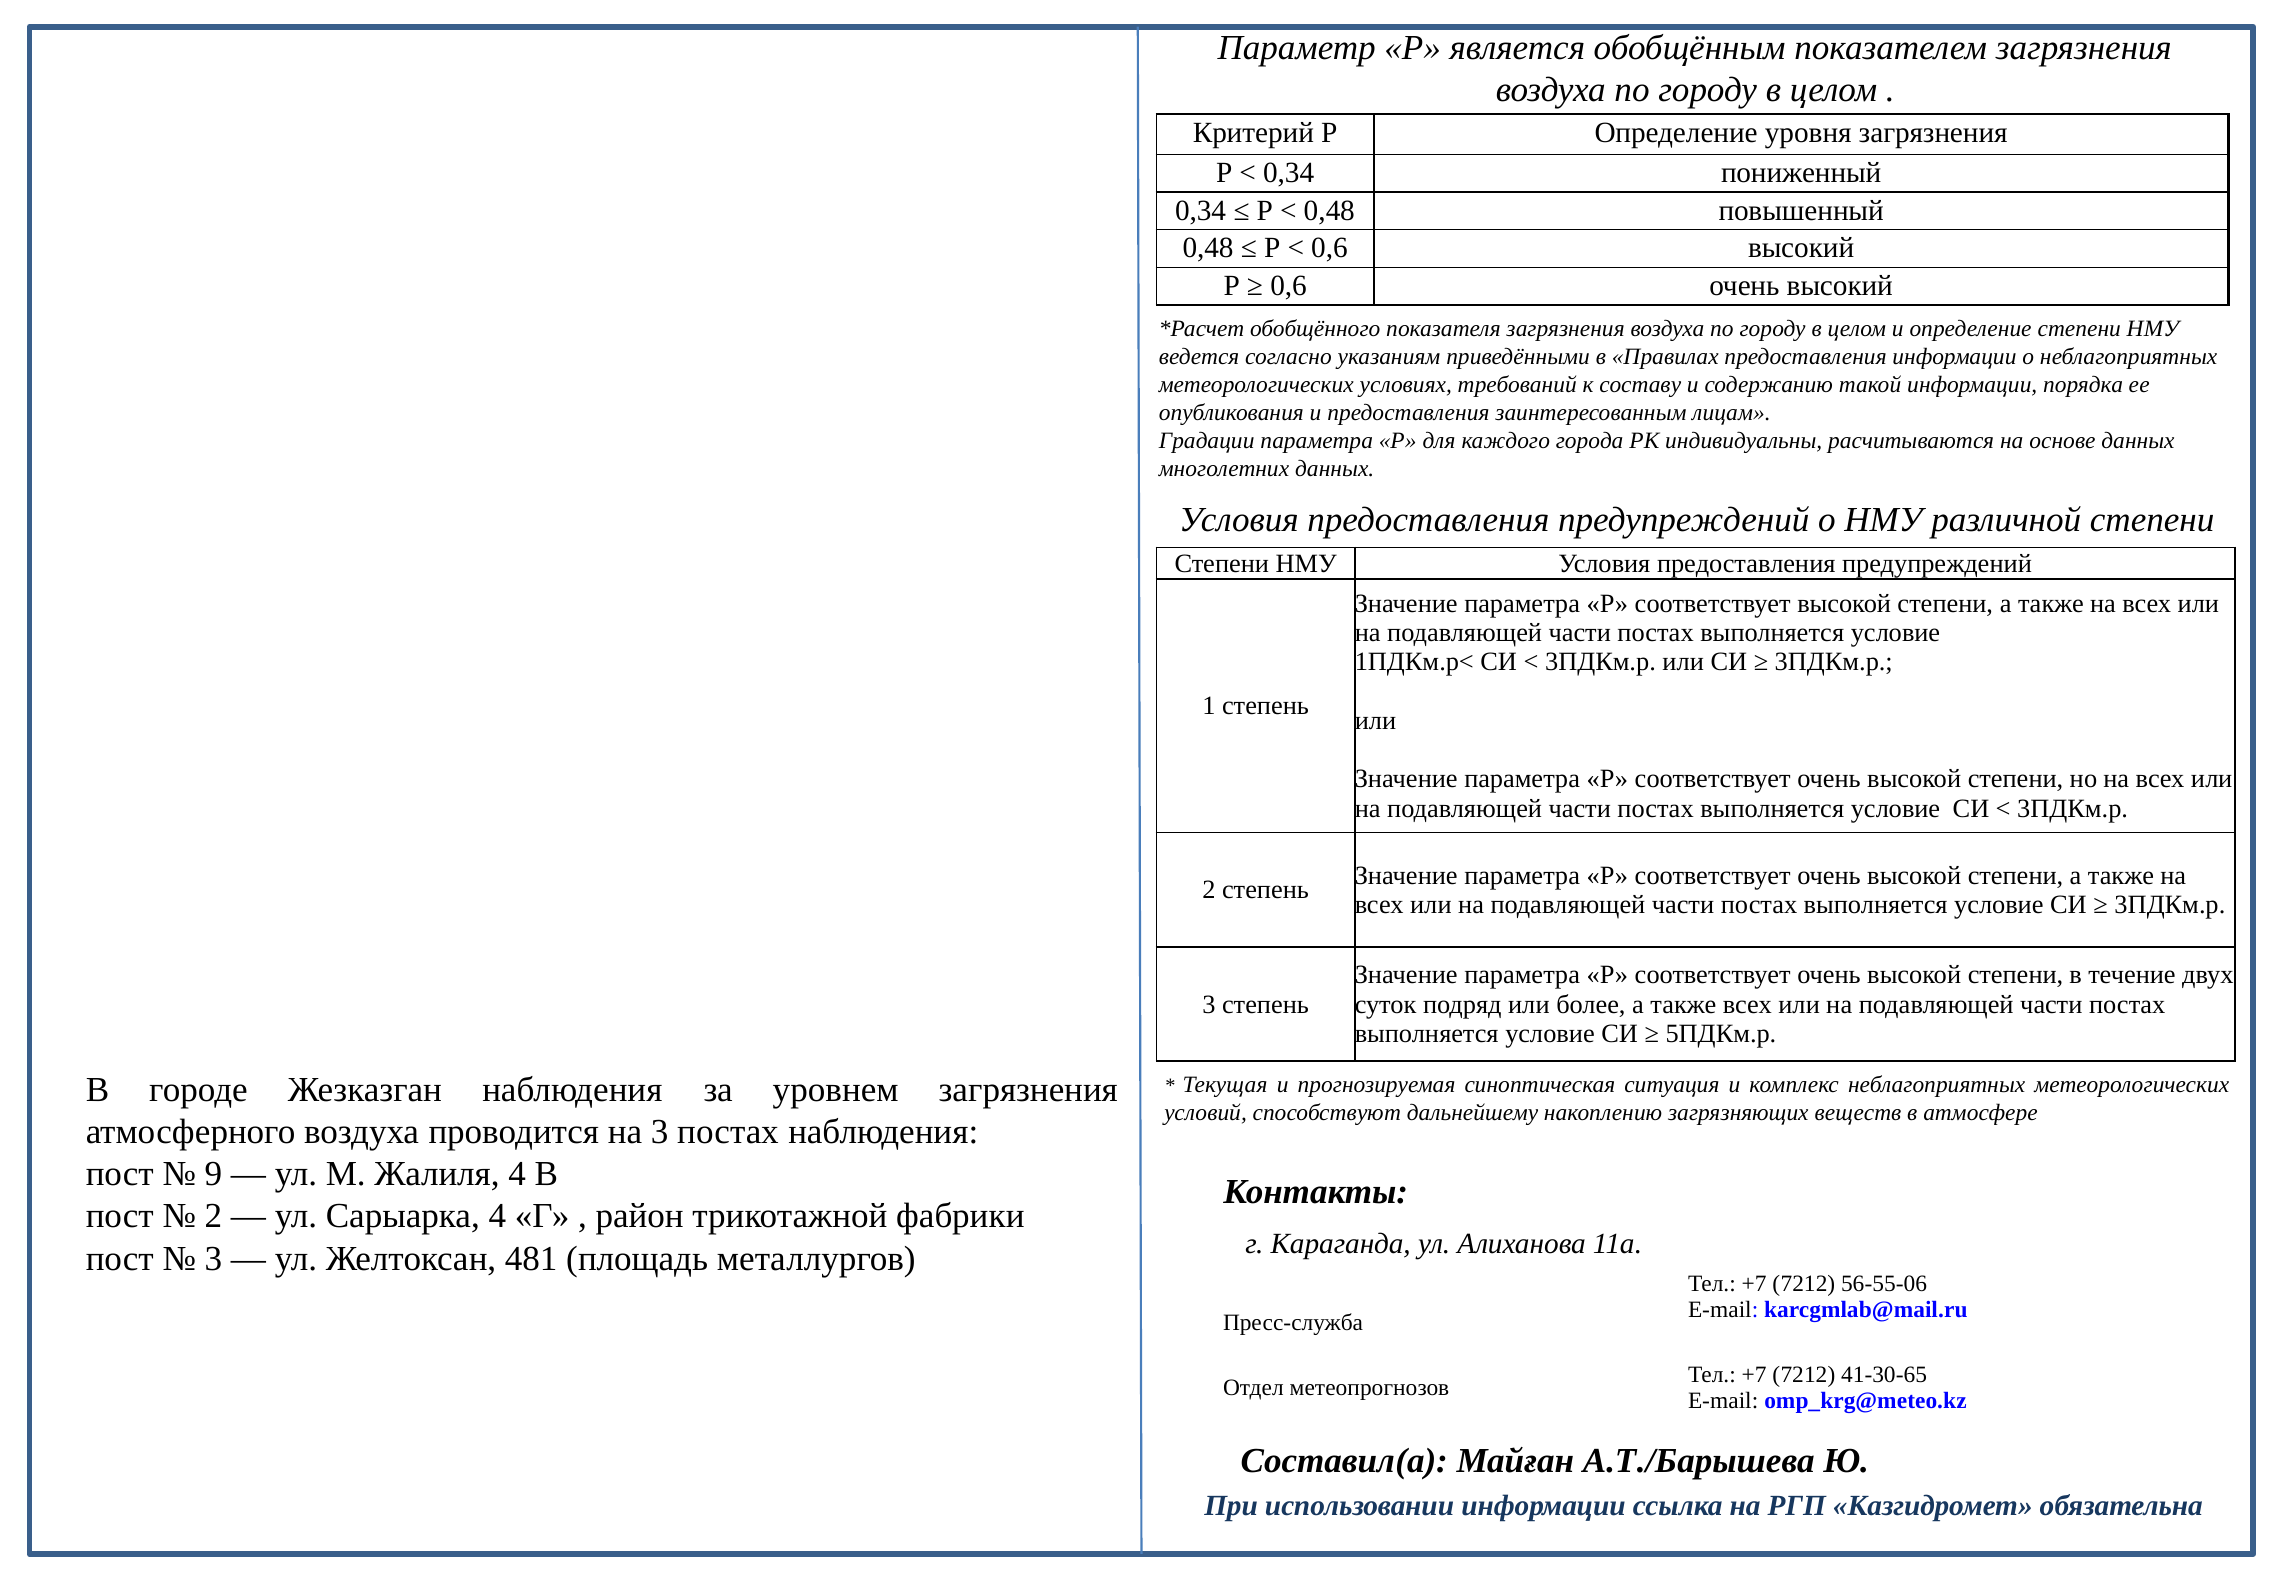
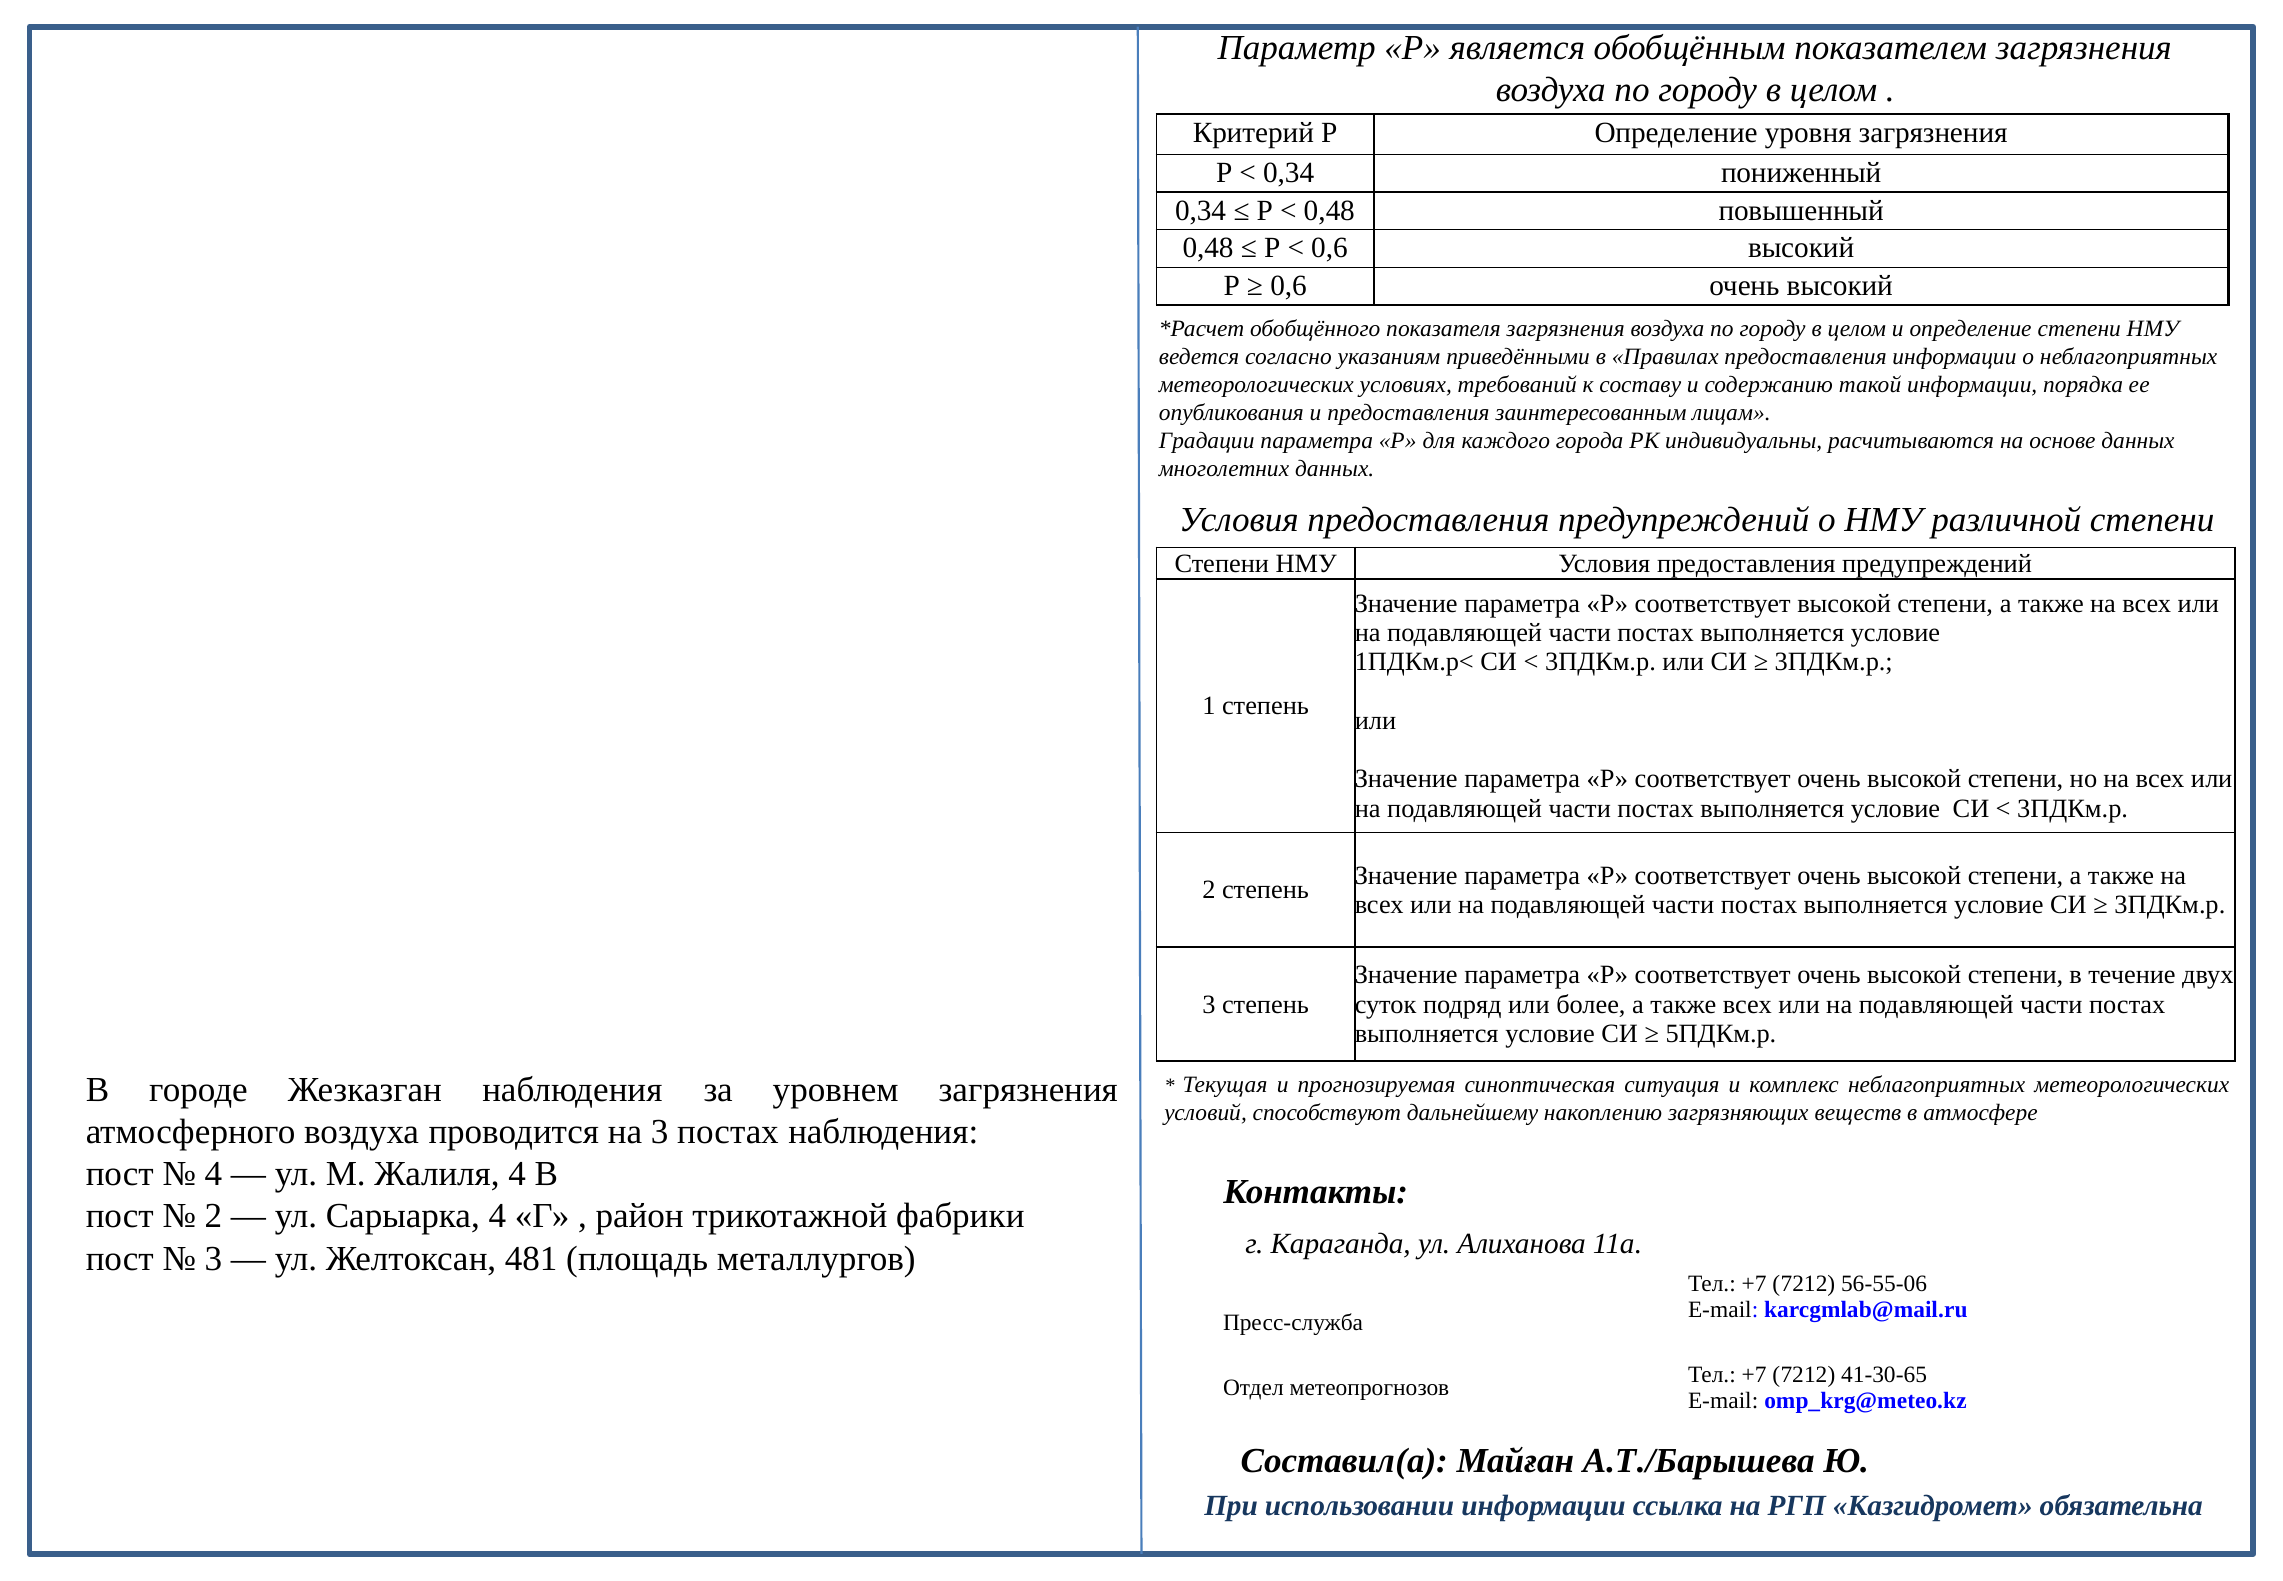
9 at (213, 1174): 9 -> 4
